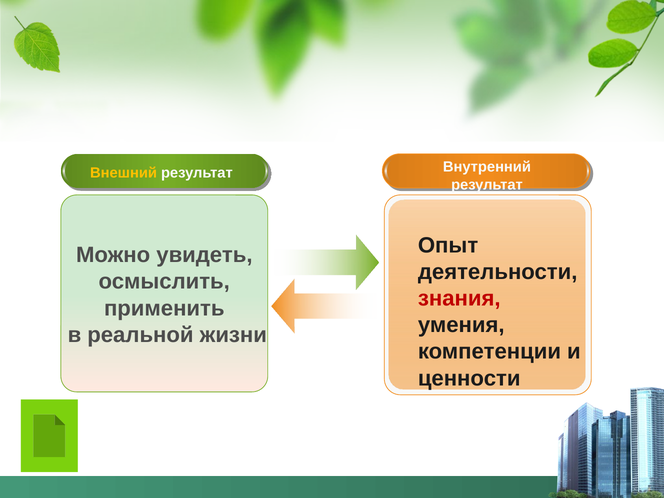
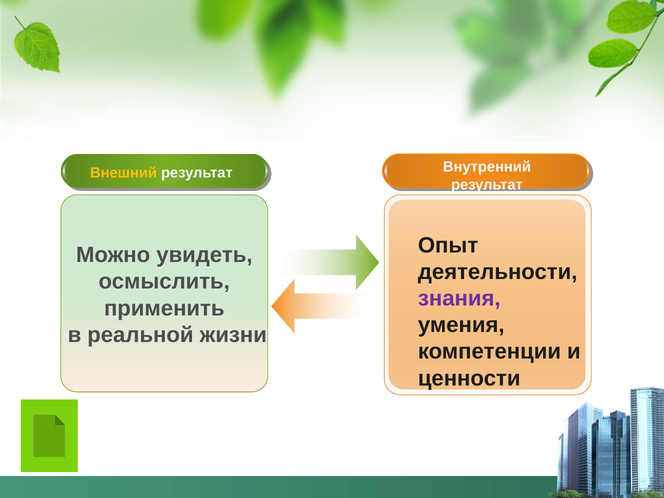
знания colour: red -> purple
